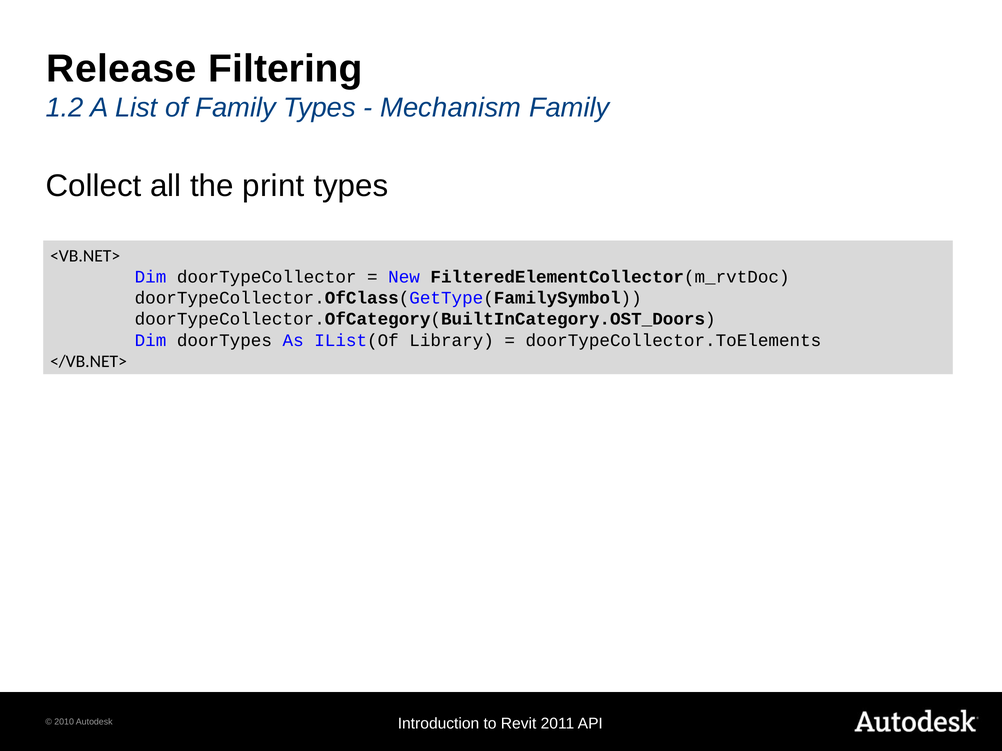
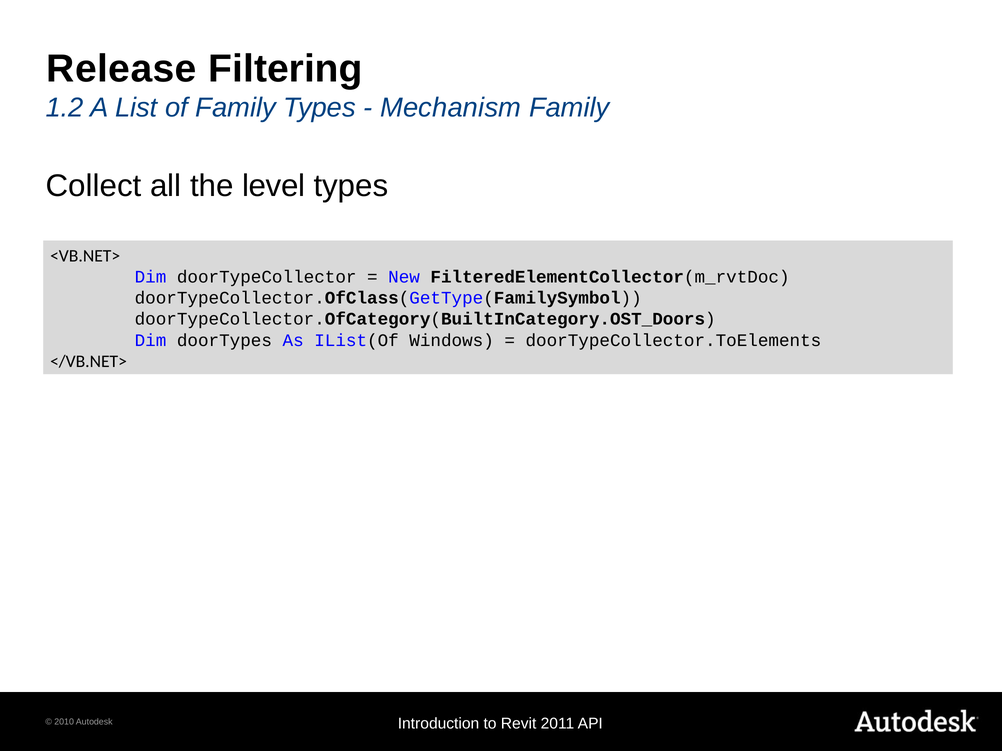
print: print -> level
Library: Library -> Windows
